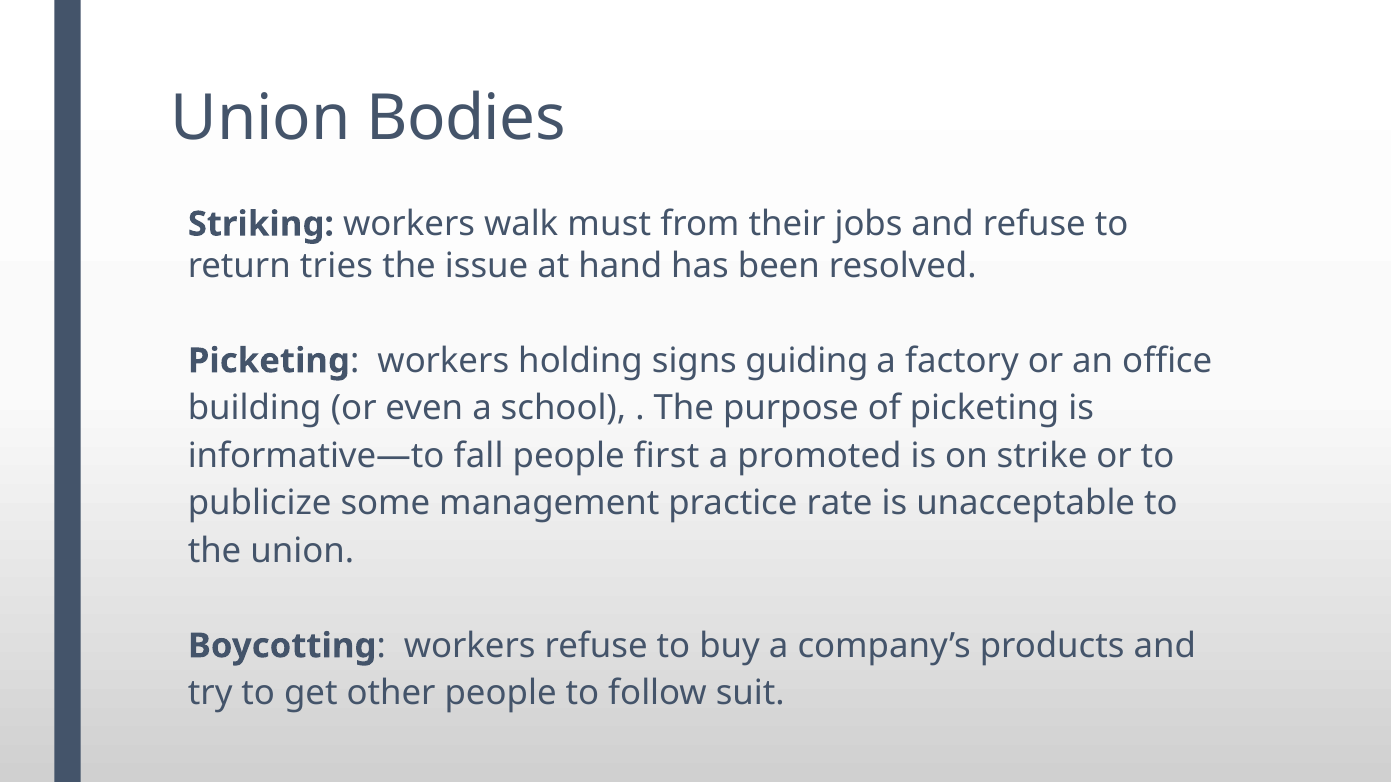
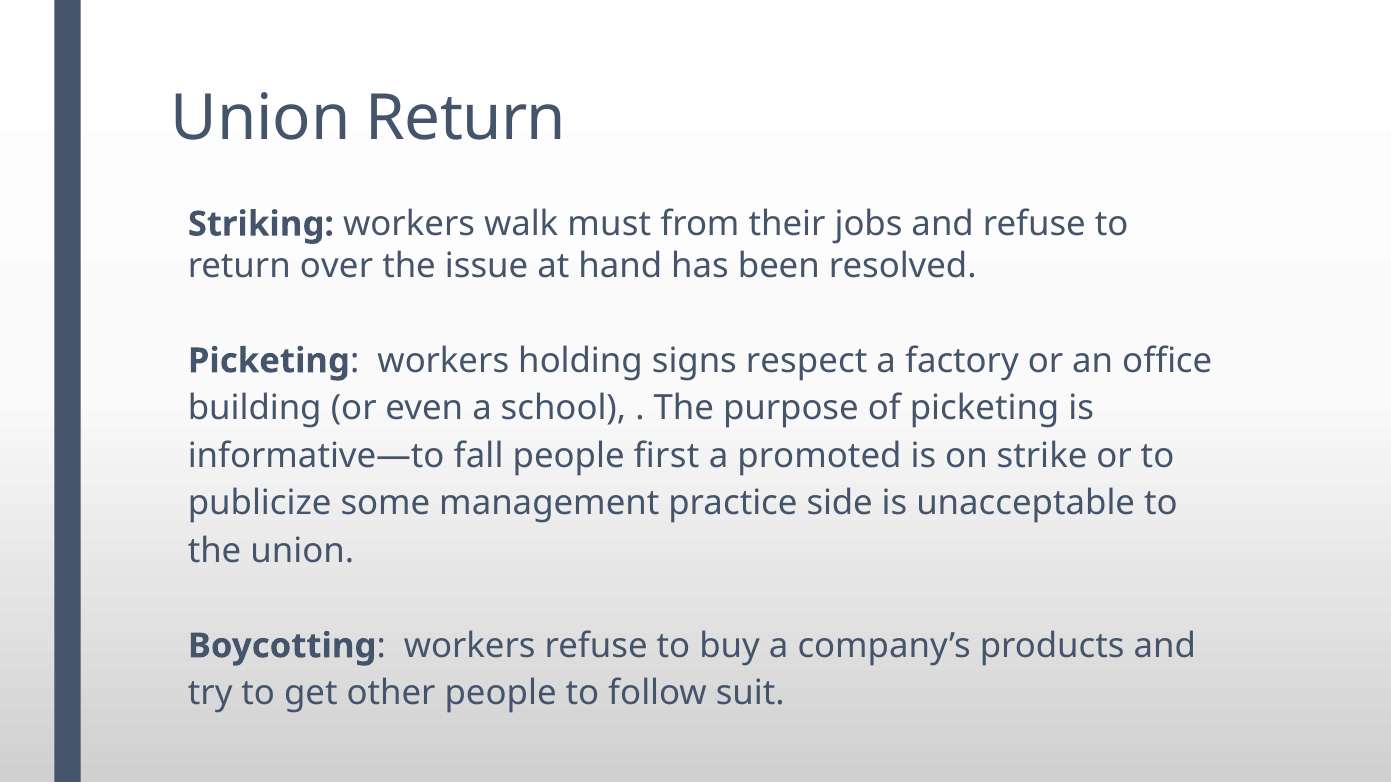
Union Bodies: Bodies -> Return
tries: tries -> over
guiding: guiding -> respect
rate: rate -> side
